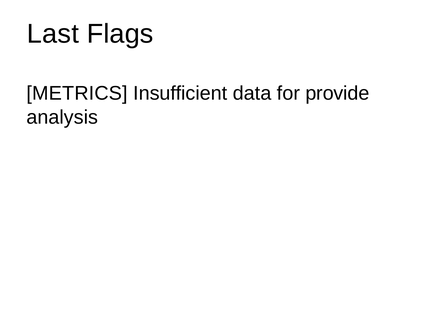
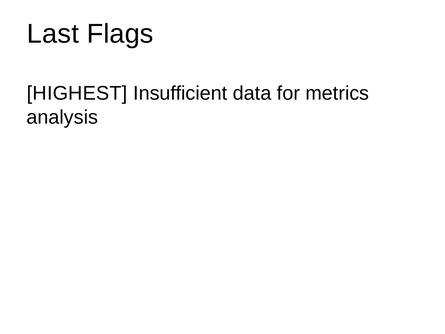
METRICS: METRICS -> HIGHEST
provide: provide -> metrics
